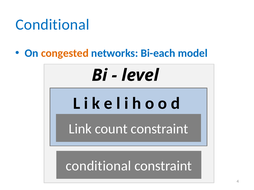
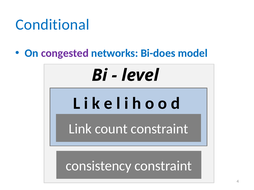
congested colour: orange -> purple
Bi-each: Bi-each -> Bi-does
conditional at (98, 166): conditional -> consistency
